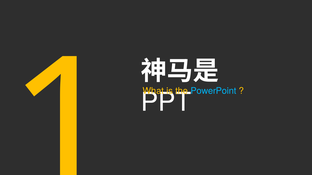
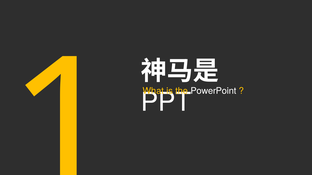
PowerPoint colour: light blue -> white
